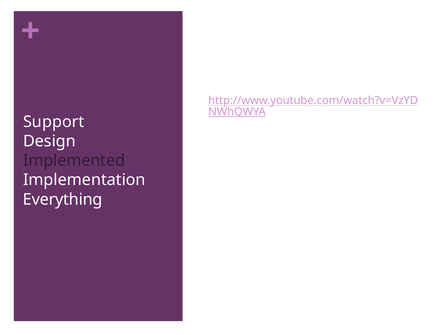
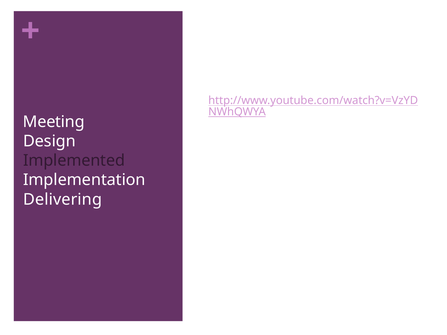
Support: Support -> Meeting
Everything: Everything -> Delivering
